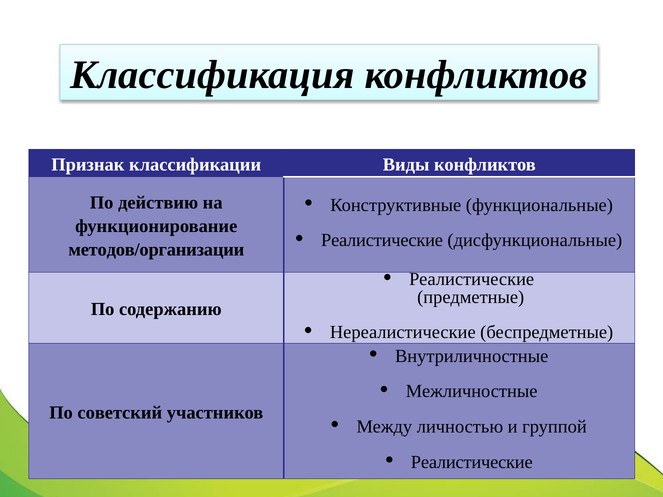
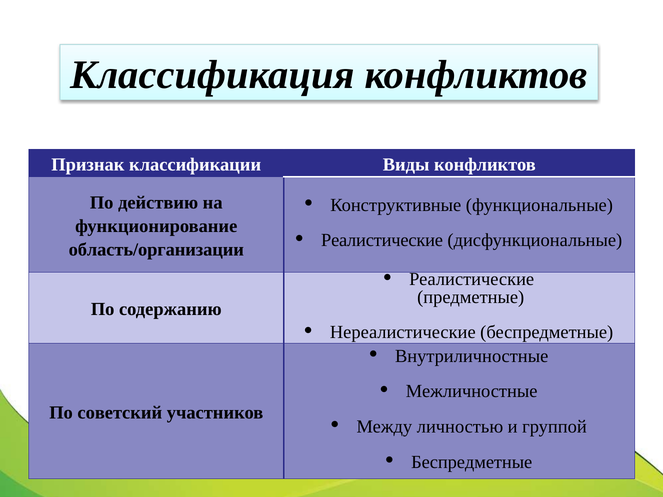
методов/организации: методов/организации -> область/организации
Реалистические at (472, 462): Реалистические -> Беспредметные
